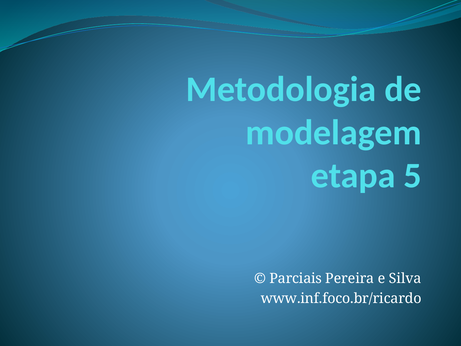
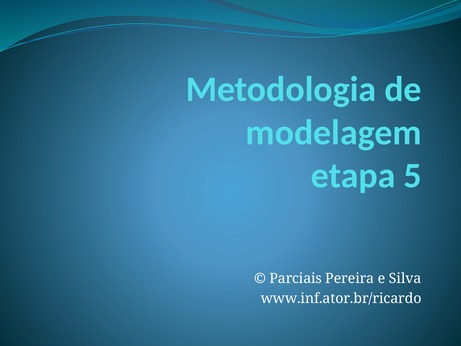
www.inf.foco.br/ricardo: www.inf.foco.br/ricardo -> www.inf.ator.br/ricardo
